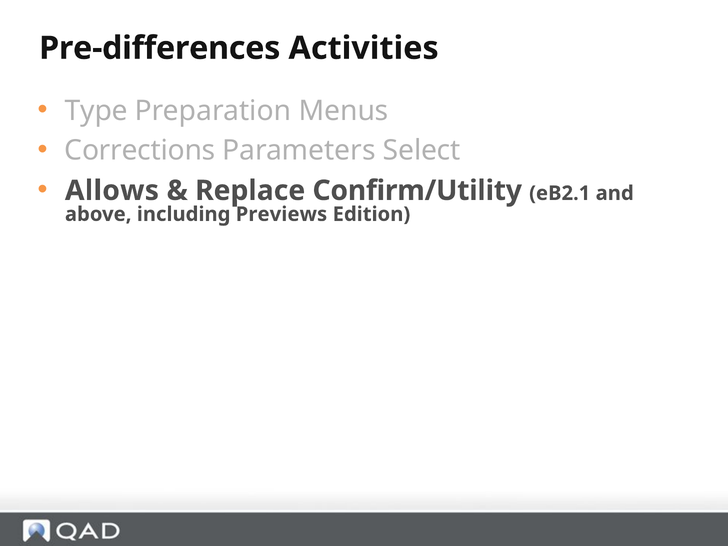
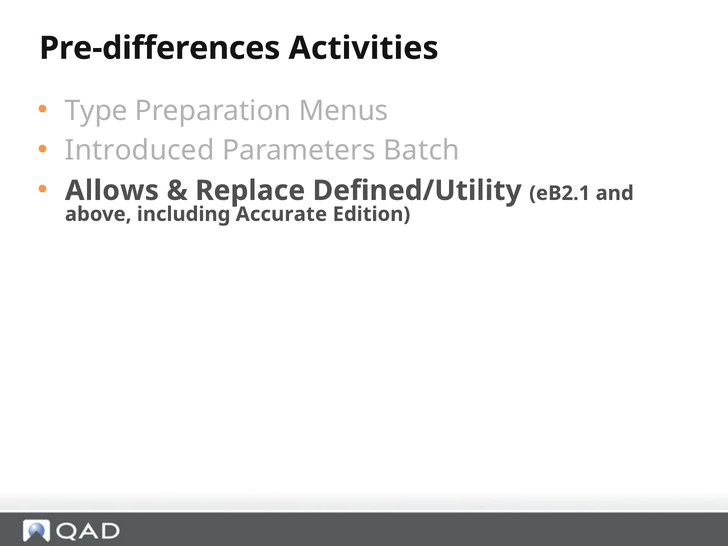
Corrections: Corrections -> Introduced
Select: Select -> Batch
Confirm/Utility: Confirm/Utility -> Defined/Utility
Previews: Previews -> Accurate
